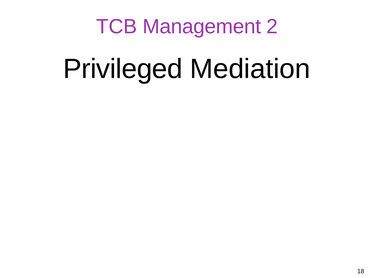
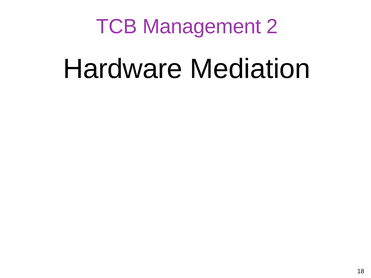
Privileged: Privileged -> Hardware
